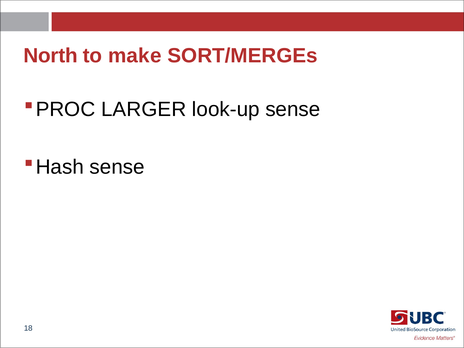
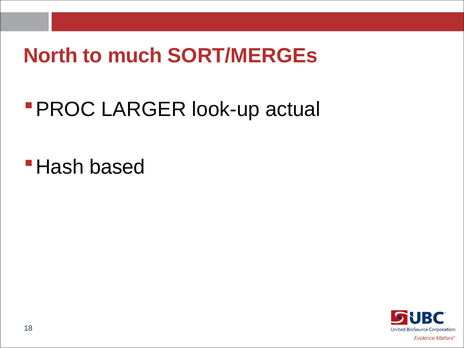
make: make -> much
look-up sense: sense -> actual
sense at (117, 167): sense -> based
